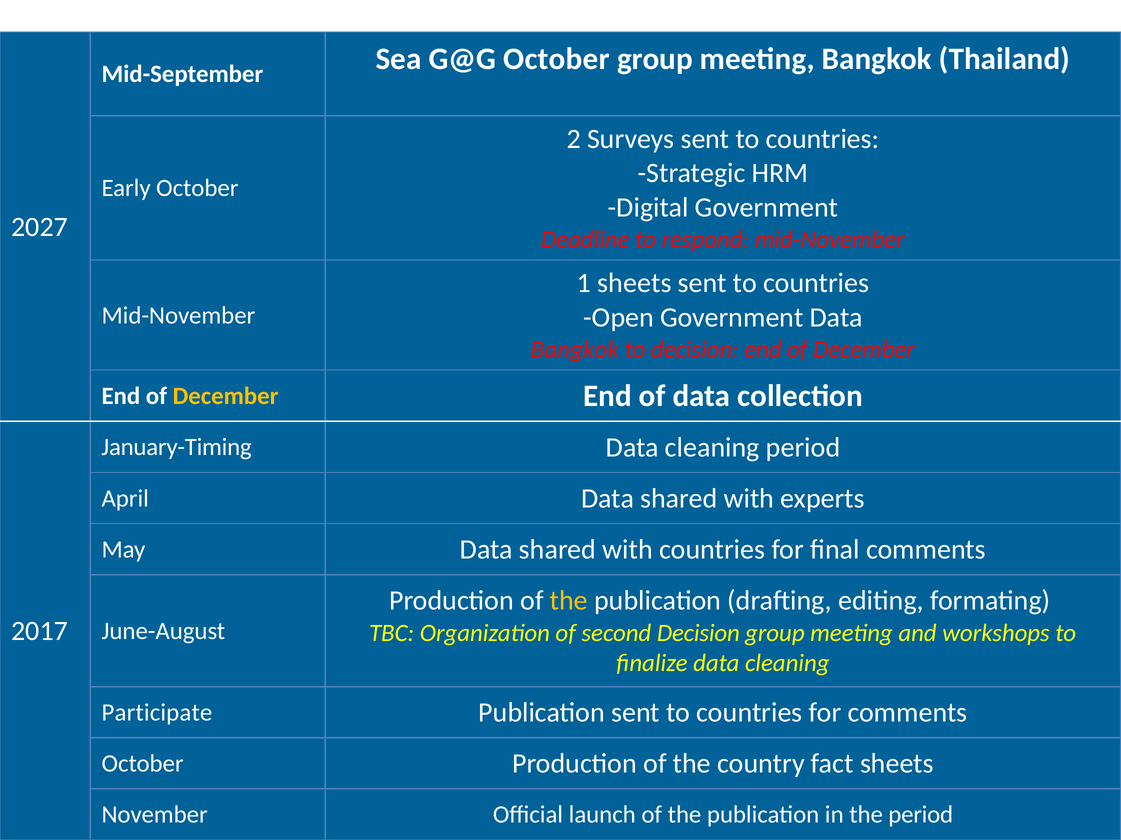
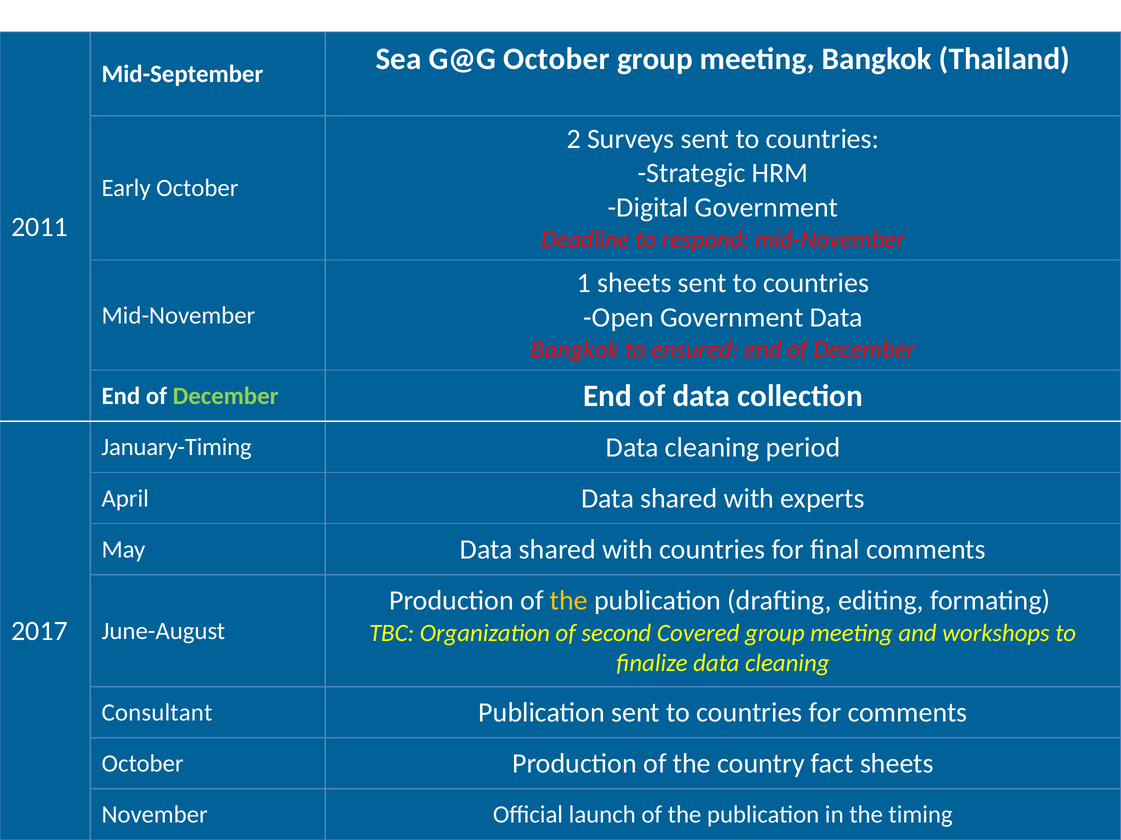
2027: 2027 -> 2011
to decision: decision -> ensured
December at (226, 396) colour: yellow -> light green
second Decision: Decision -> Covered
Participate: Participate -> Consultant
the period: period -> timing
